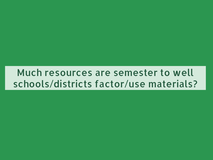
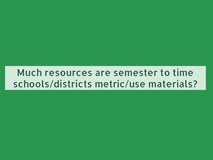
well: well -> time
factor/use: factor/use -> metric/use
